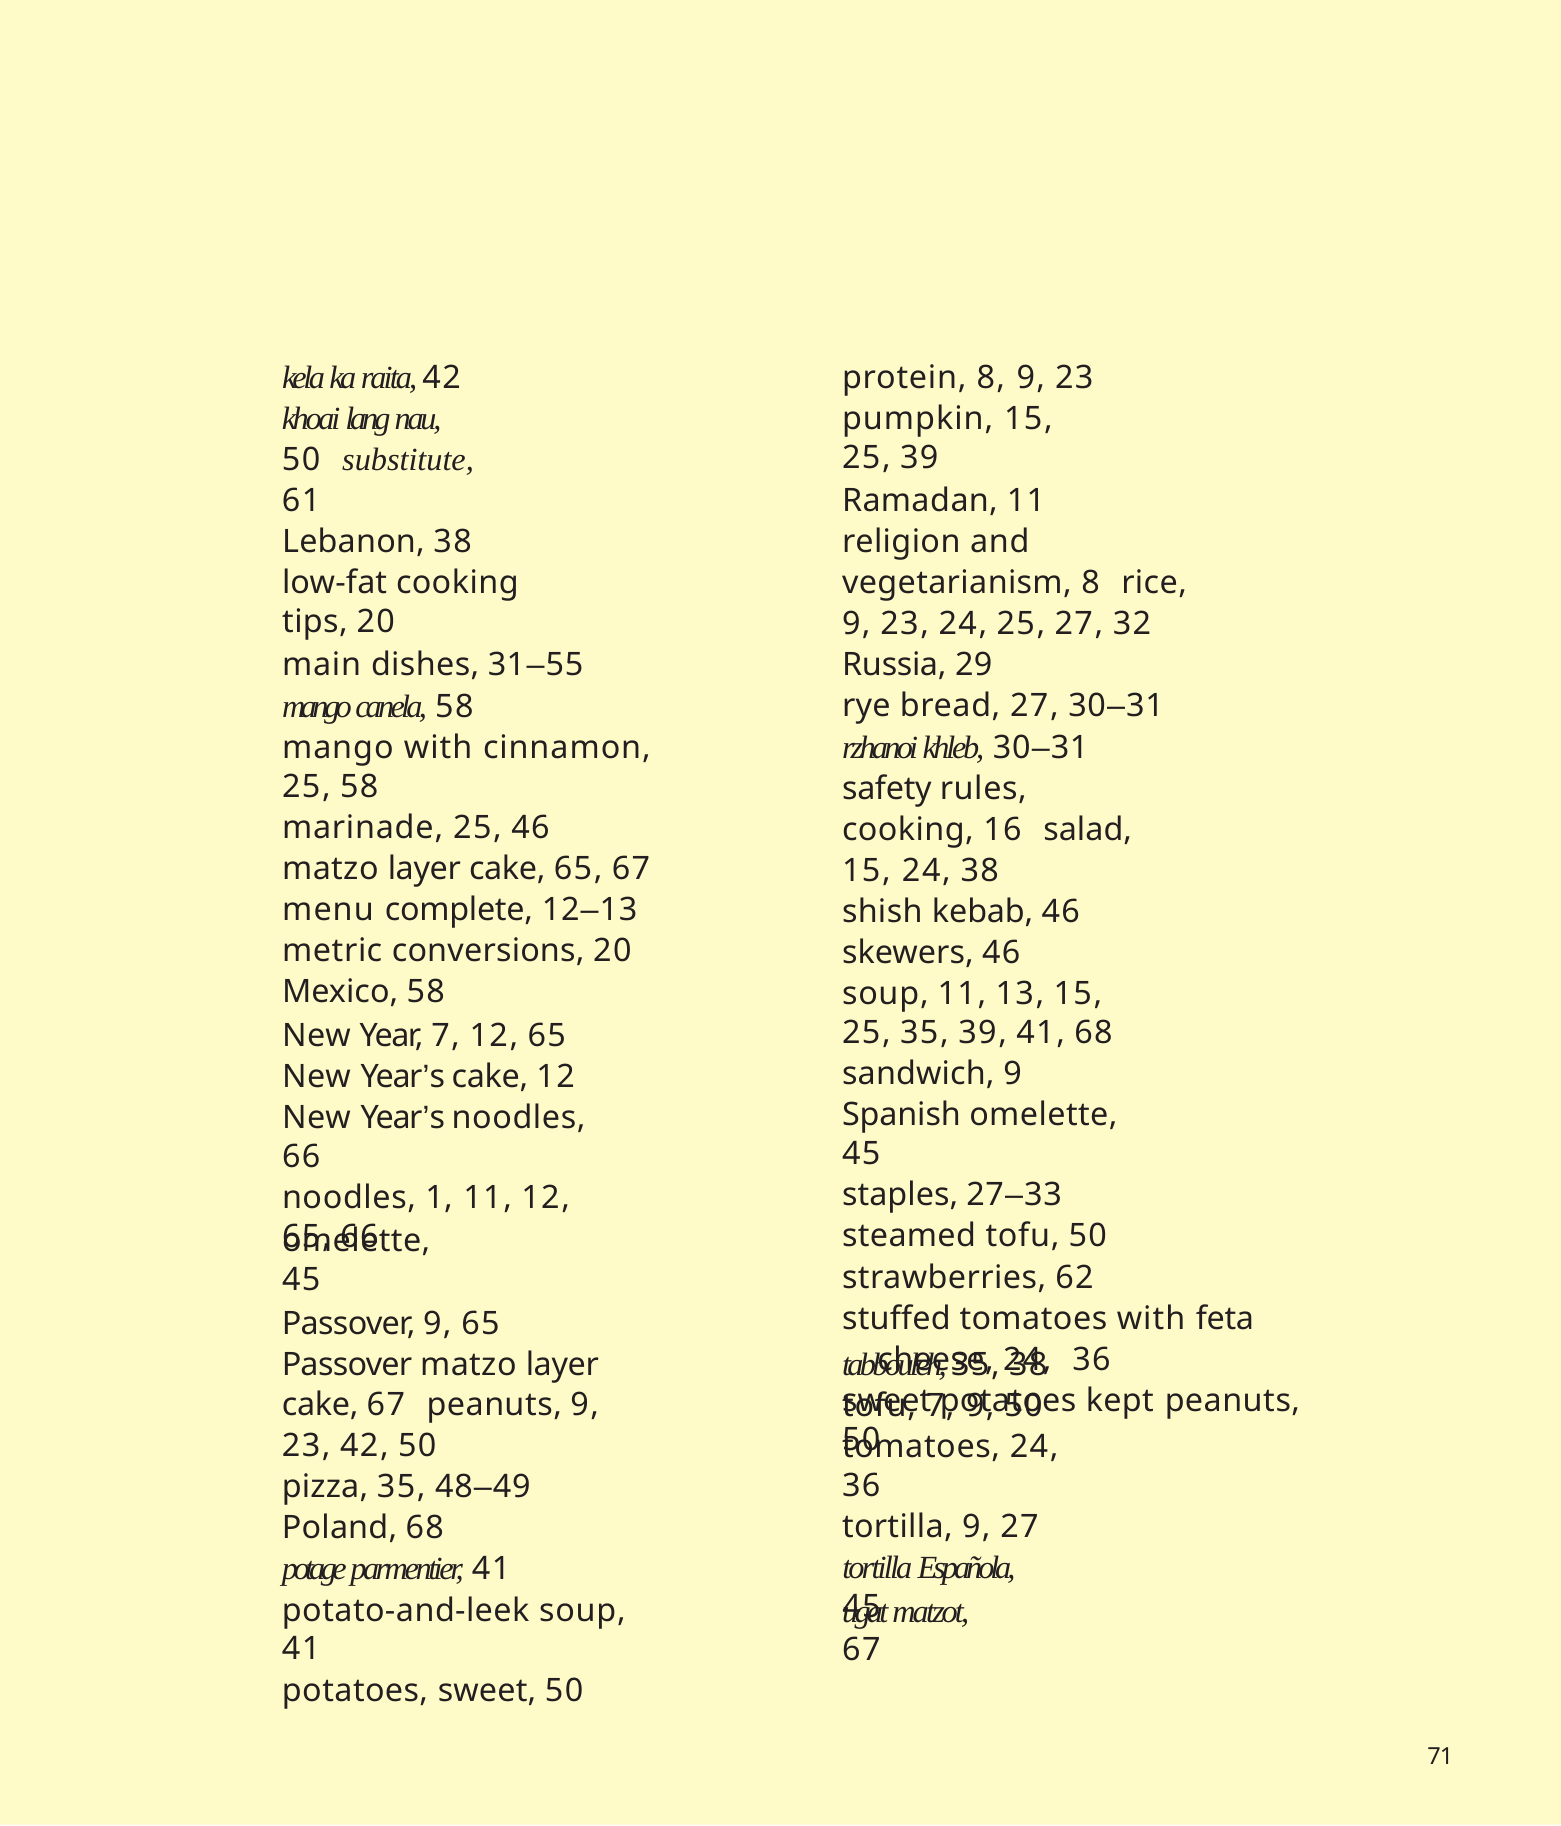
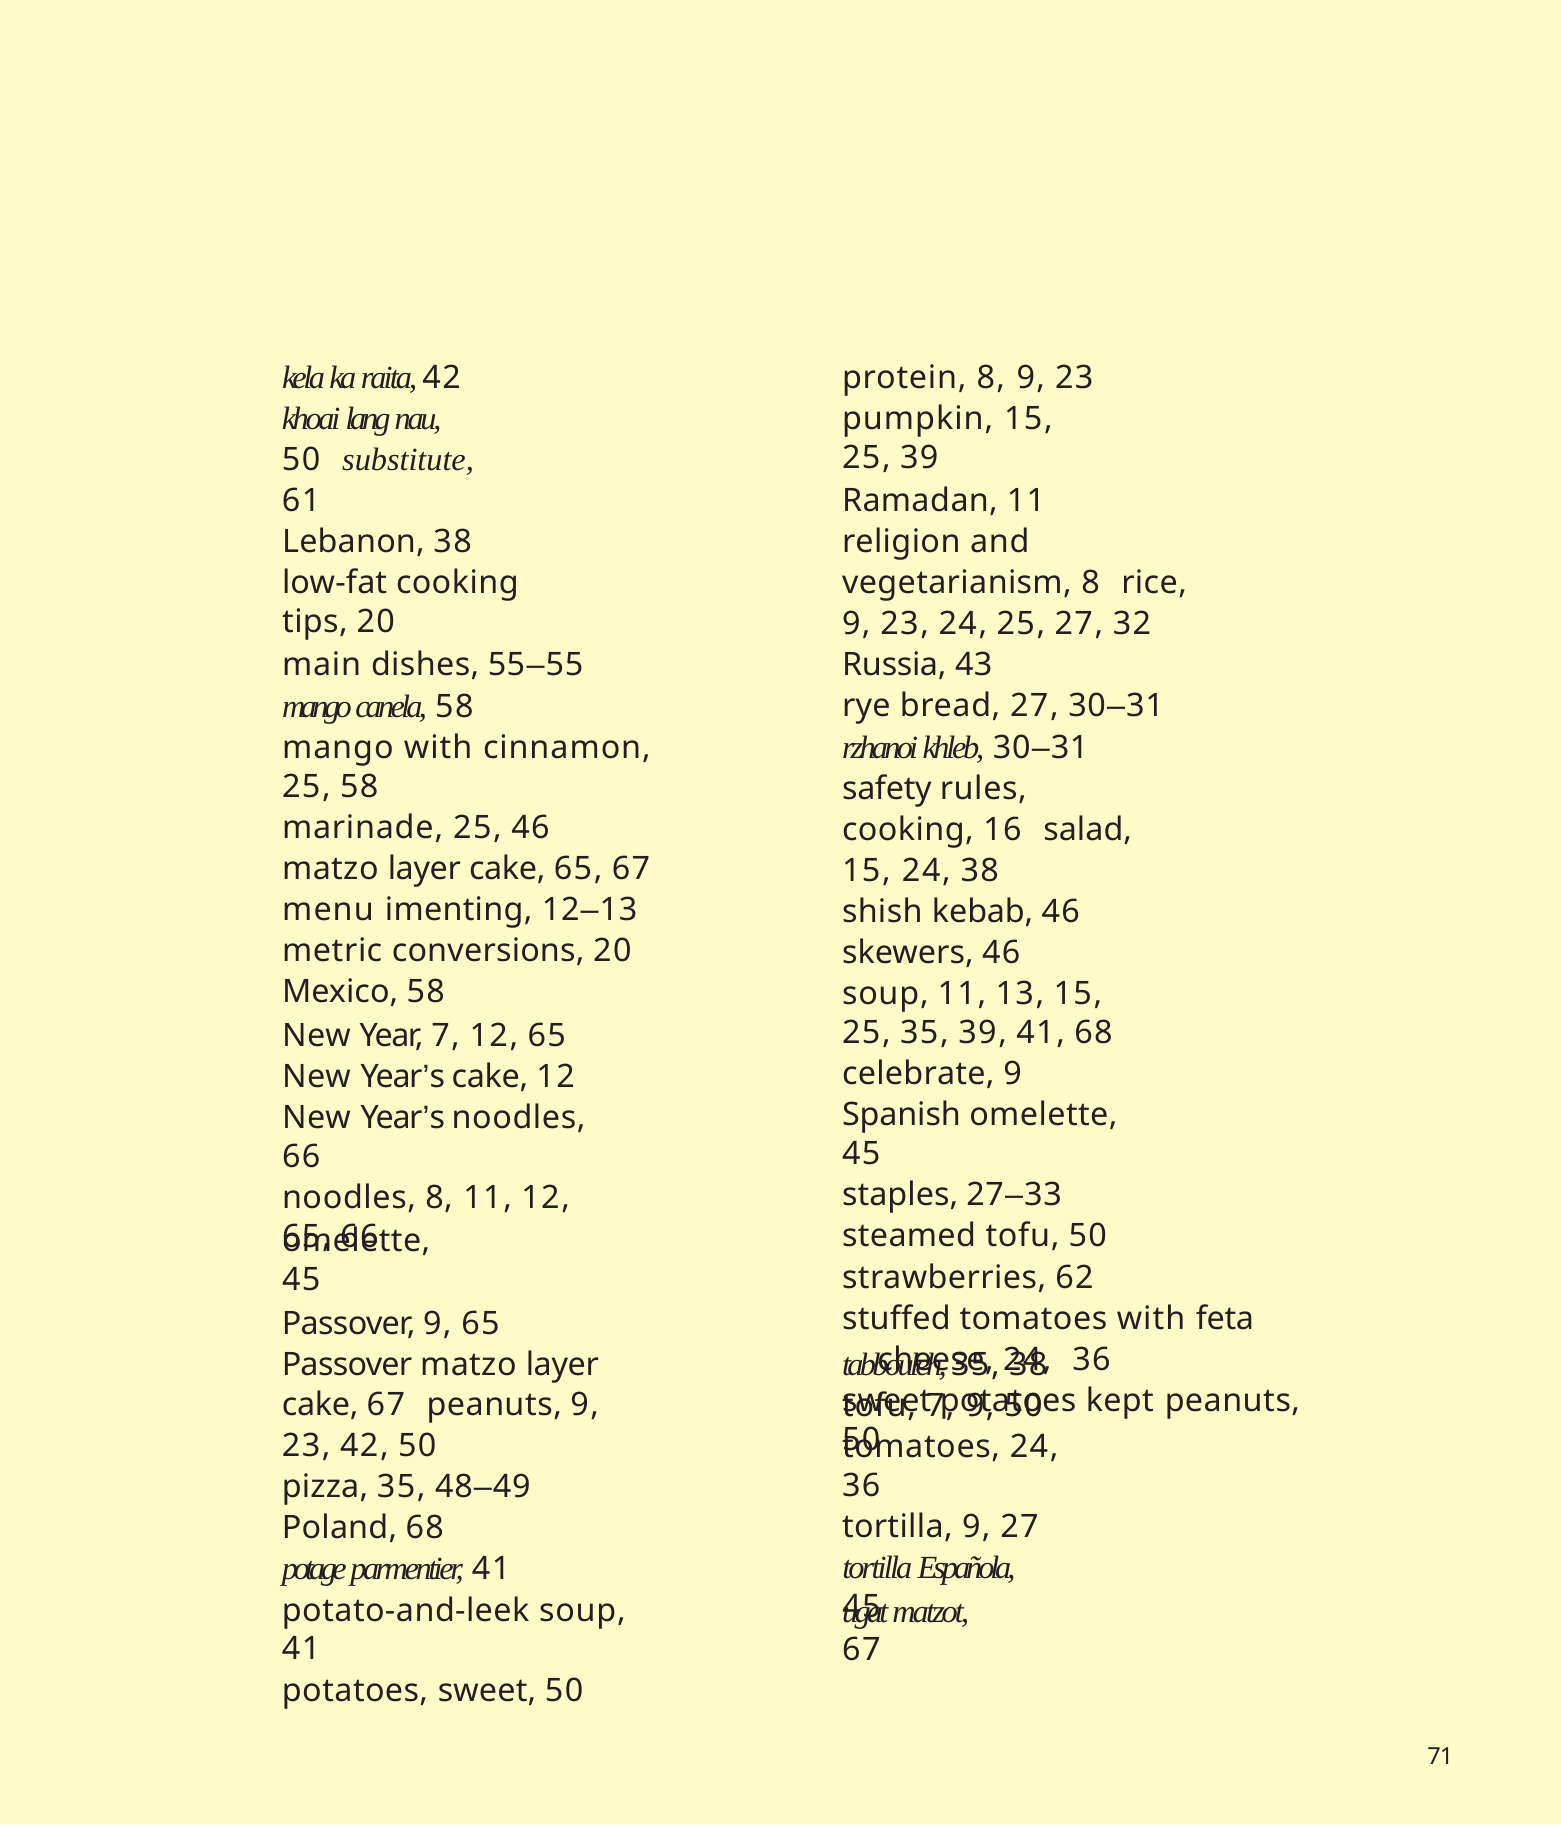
dishes 31: 31 -> 55
29: 29 -> 43
complete: complete -> imenting
sandwich: sandwich -> celebrate
noodles 1: 1 -> 8
